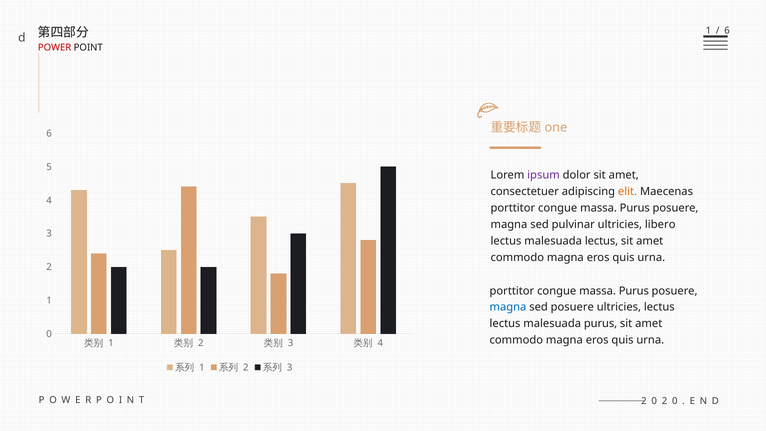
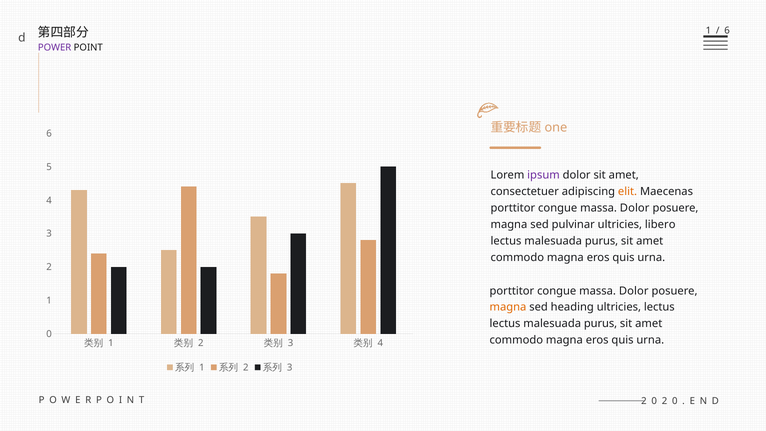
POWER colour: red -> purple
Purus at (635, 208): Purus -> Dolor
lectus at (602, 241): lectus -> purus
Purus at (634, 291): Purus -> Dolor
magna at (508, 307) colour: blue -> orange
sed posuere: posuere -> heading
